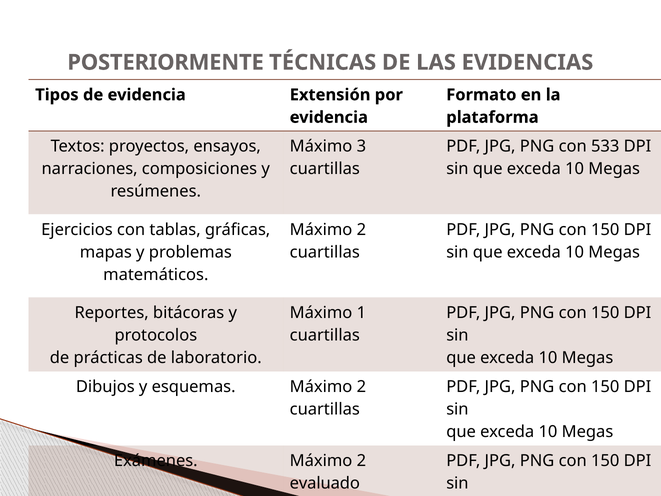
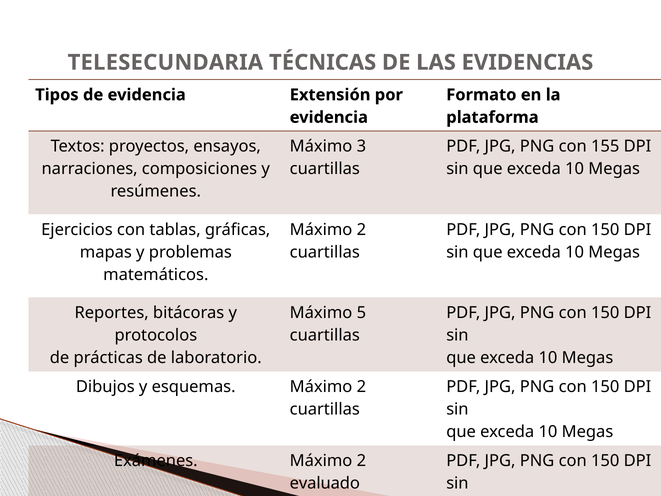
POSTERIORMENTE: POSTERIORMENTE -> TELESECUNDARIA
533: 533 -> 155
1: 1 -> 5
